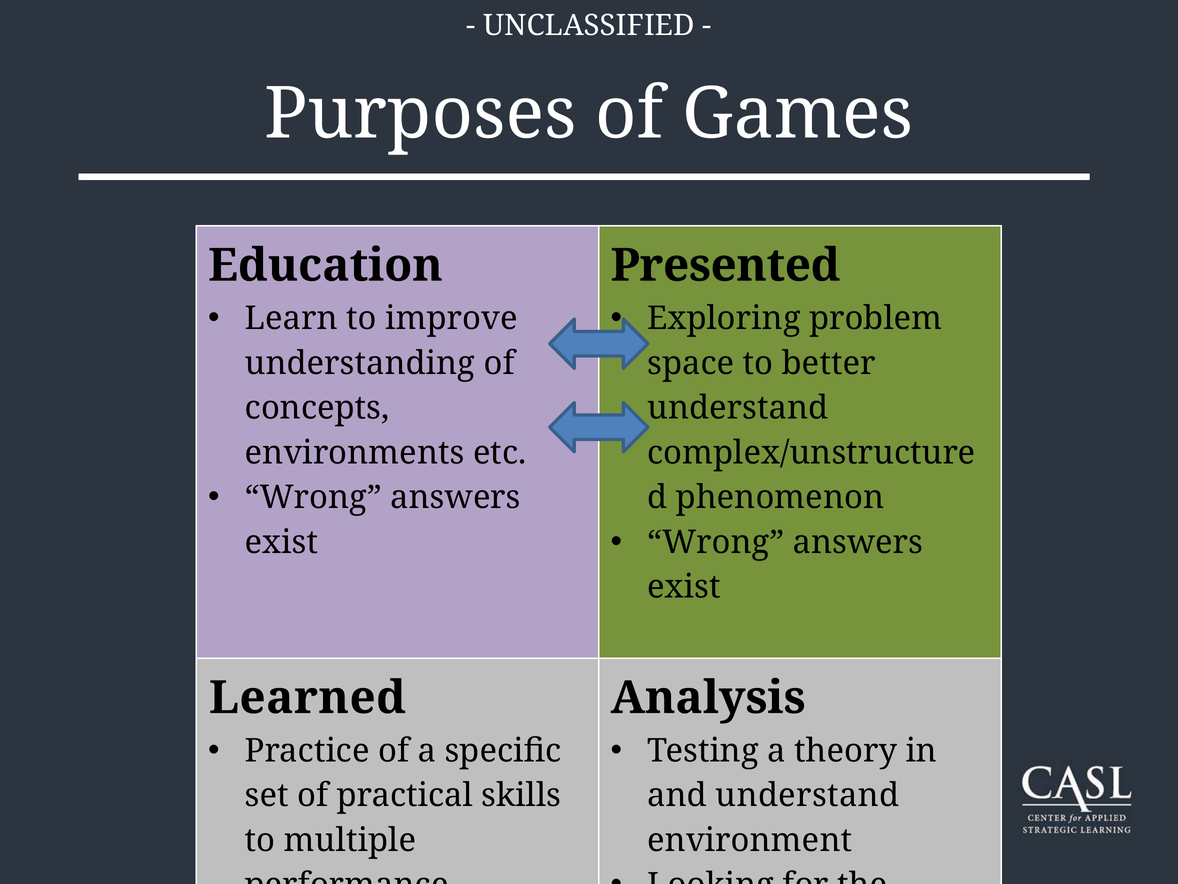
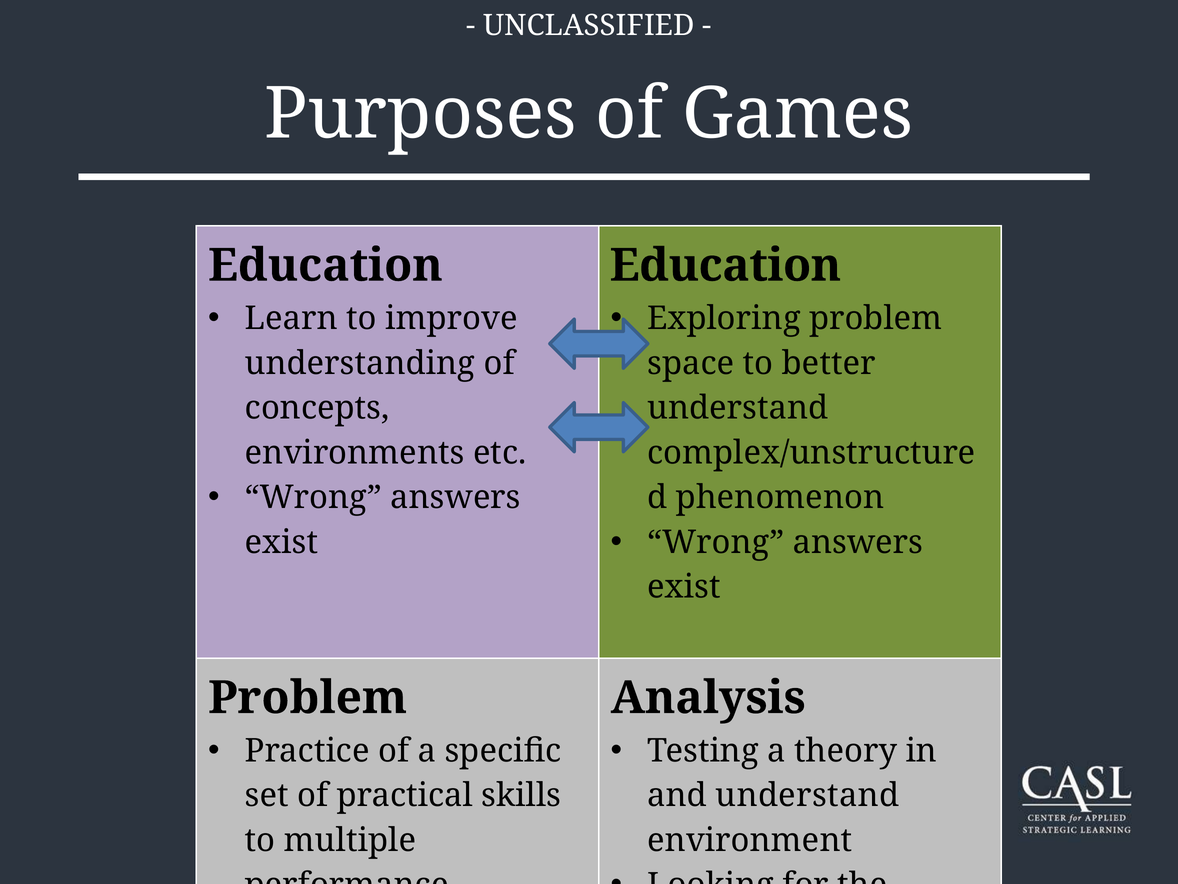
Presented at (725, 265): Presented -> Education
Learned at (307, 698): Learned -> Problem
